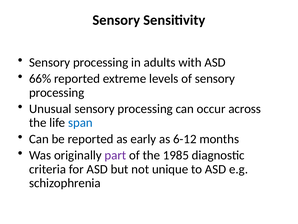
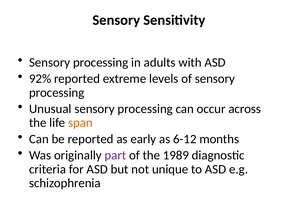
66%: 66% -> 92%
span colour: blue -> orange
1985: 1985 -> 1989
